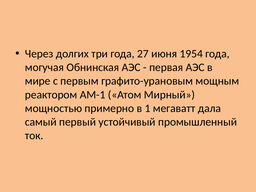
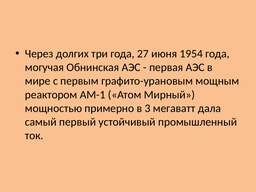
1: 1 -> 3
